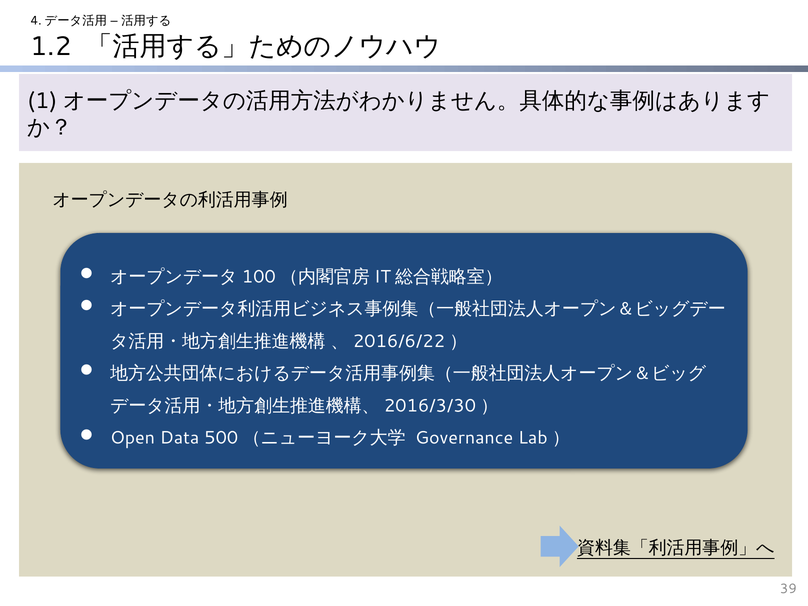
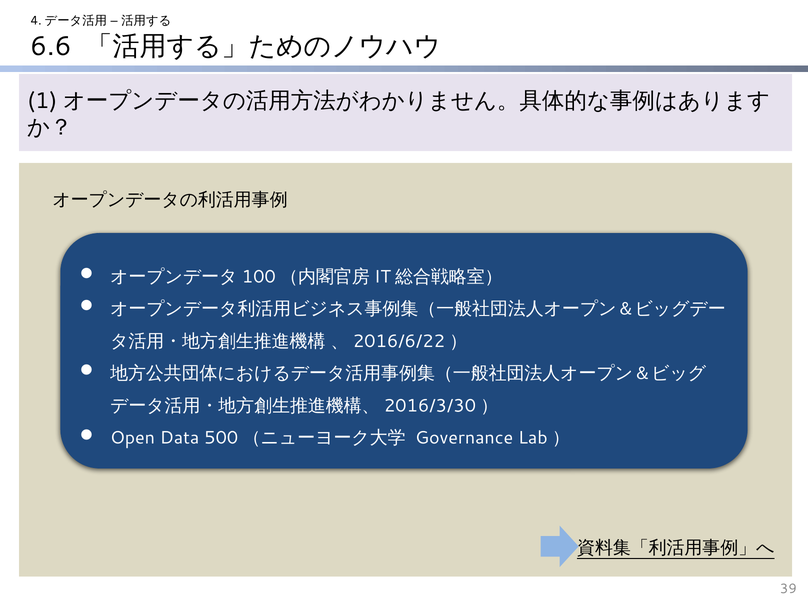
1.2: 1.2 -> 6.6
